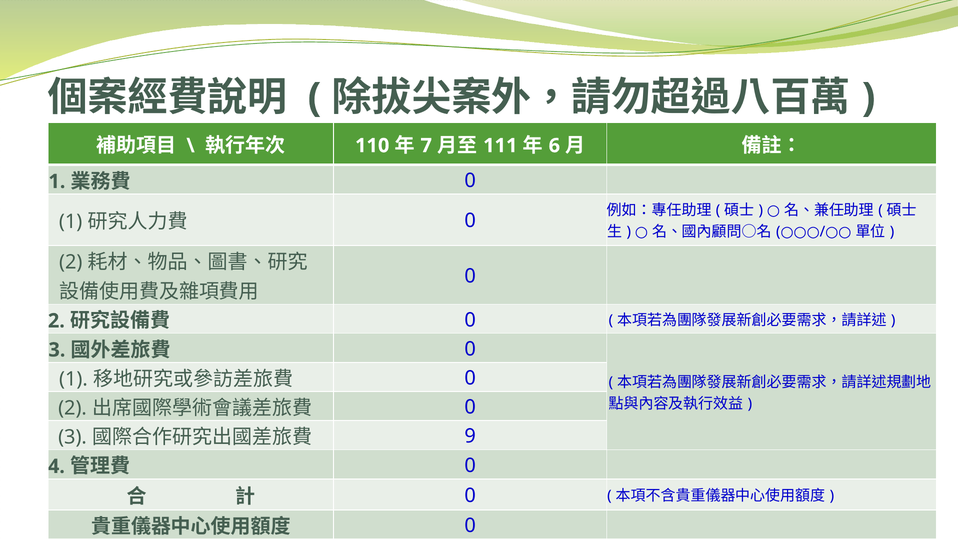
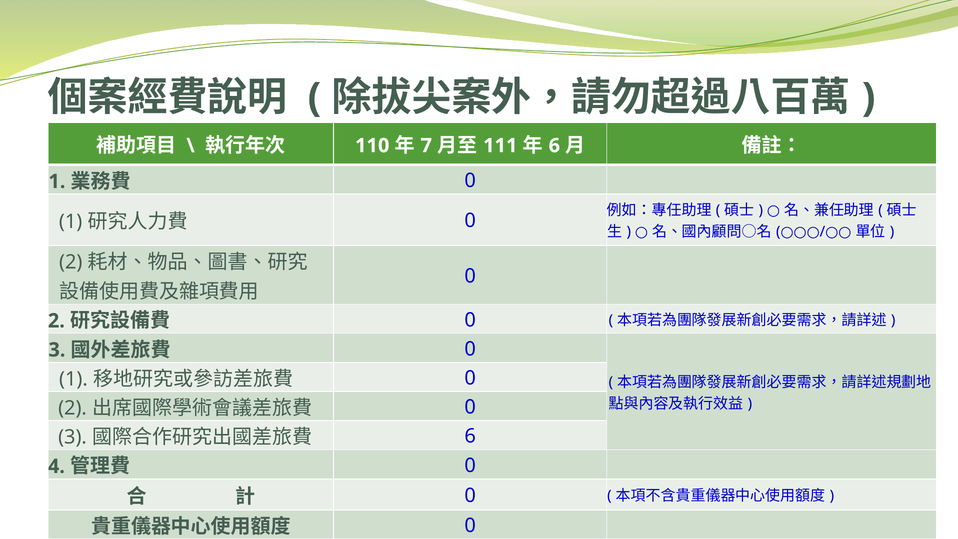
9 at (470, 436): 9 -> 6
